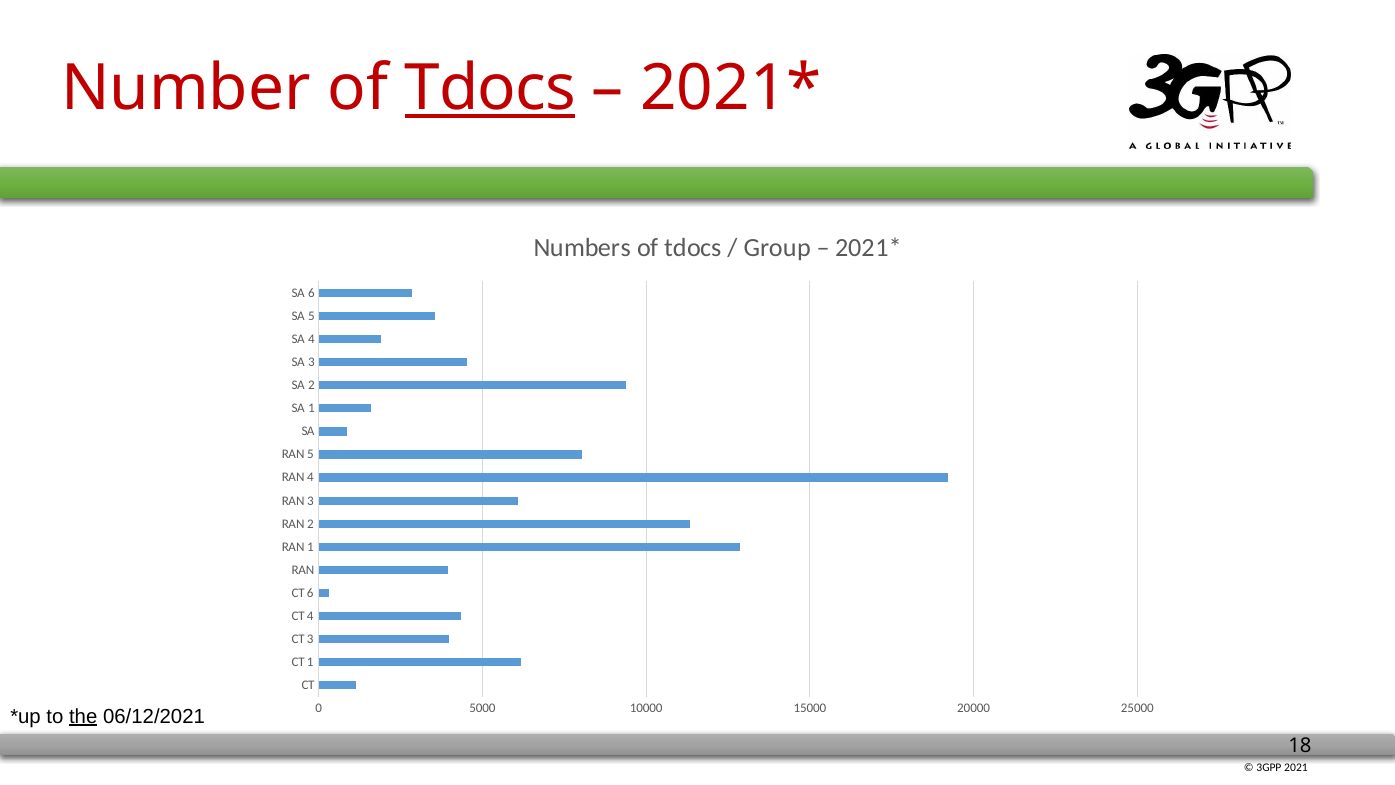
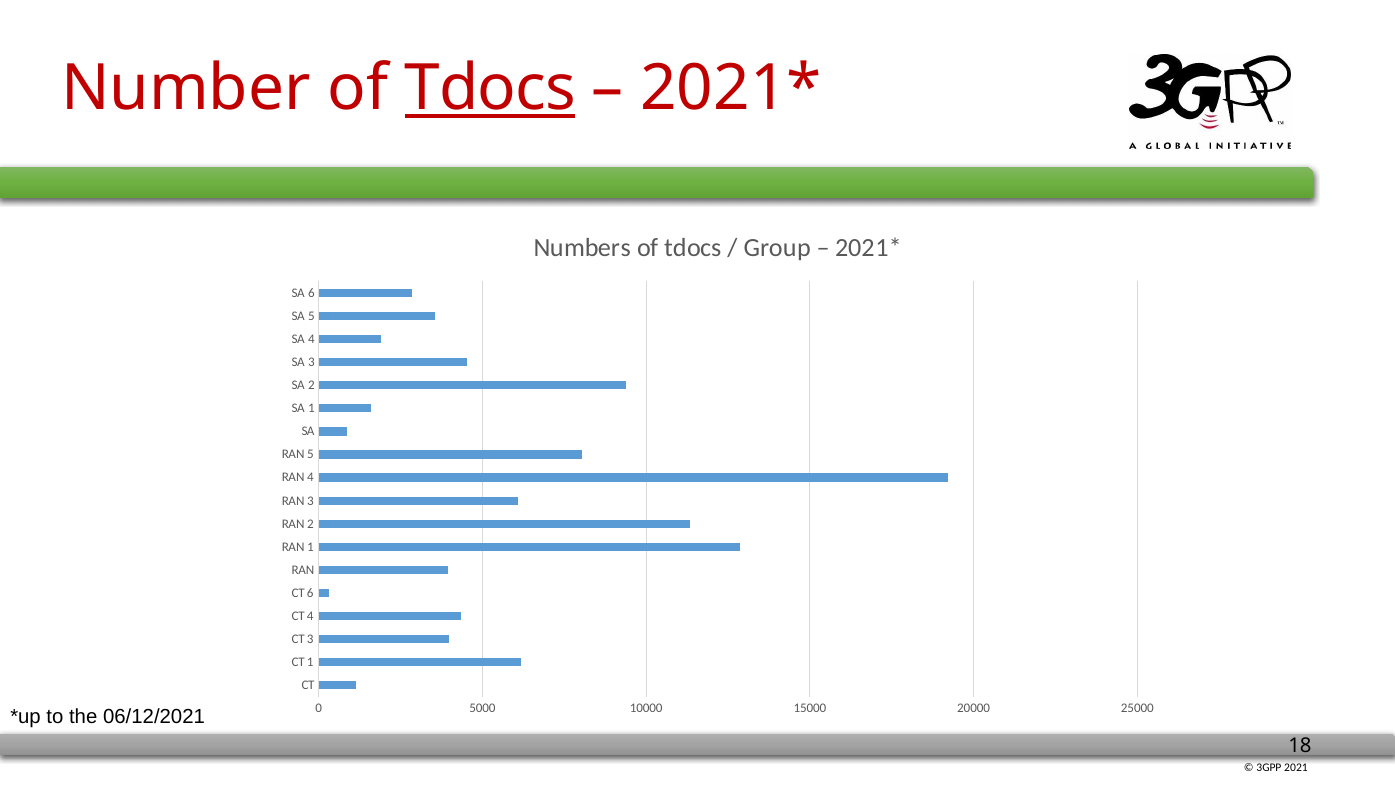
the underline: present -> none
